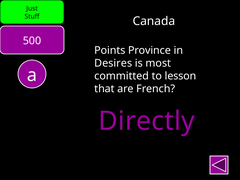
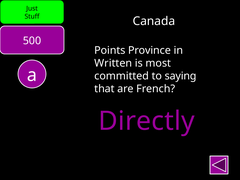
Desires: Desires -> Written
lesson: lesson -> saying
